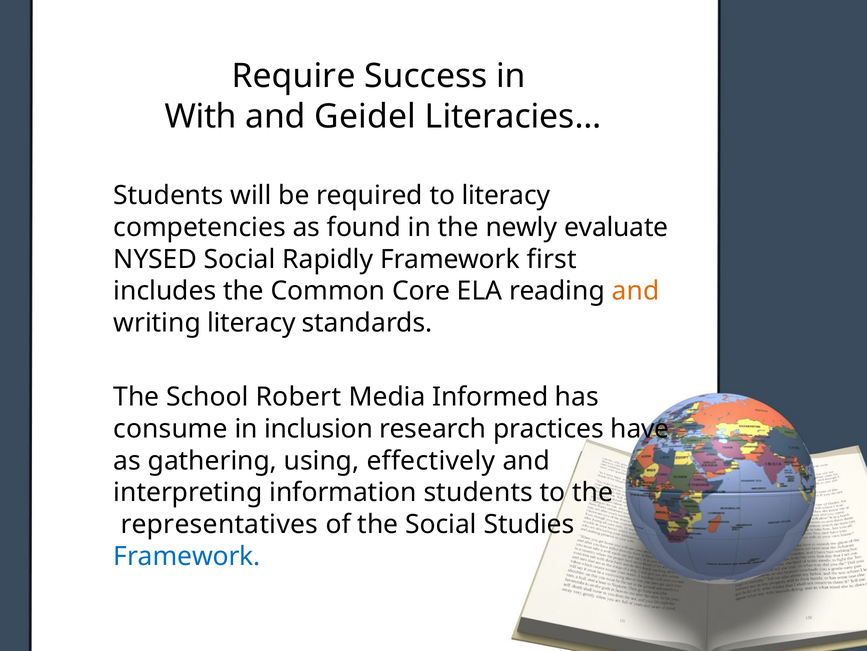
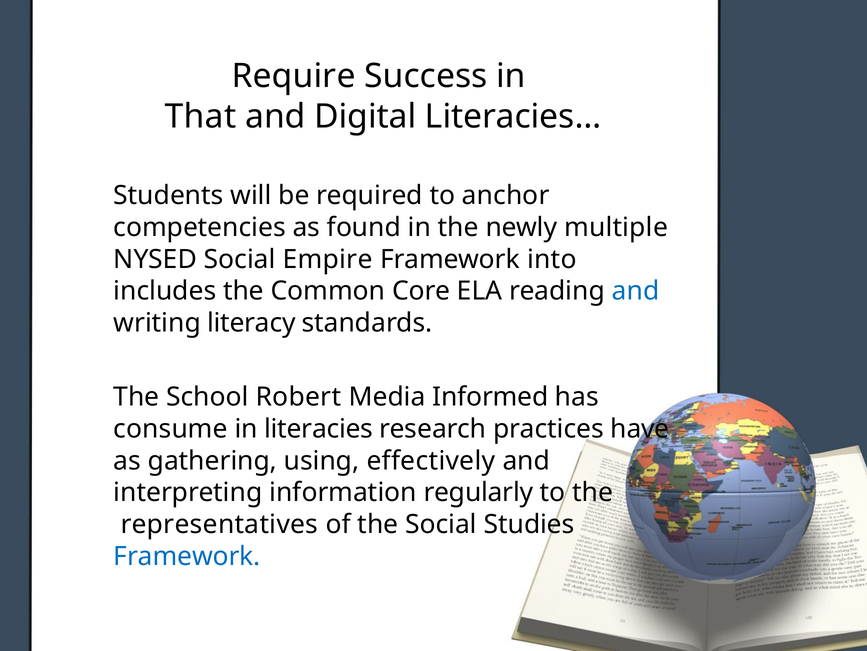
With: With -> That
Geidel: Geidel -> Digital
to literacy: literacy -> anchor
evaluate: evaluate -> multiple
Rapidly: Rapidly -> Empire
first: first -> into
and at (636, 291) colour: orange -> blue
inclusion: inclusion -> literacies
information students: students -> regularly
